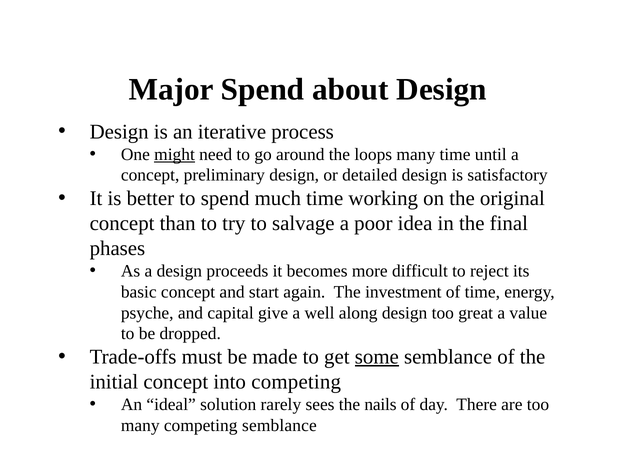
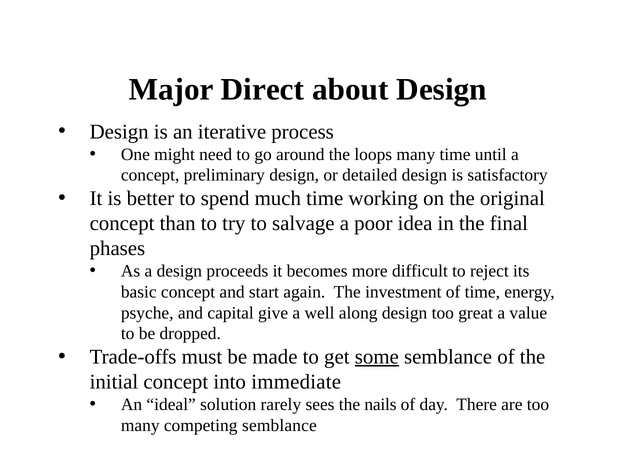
Major Spend: Spend -> Direct
might underline: present -> none
into competing: competing -> immediate
